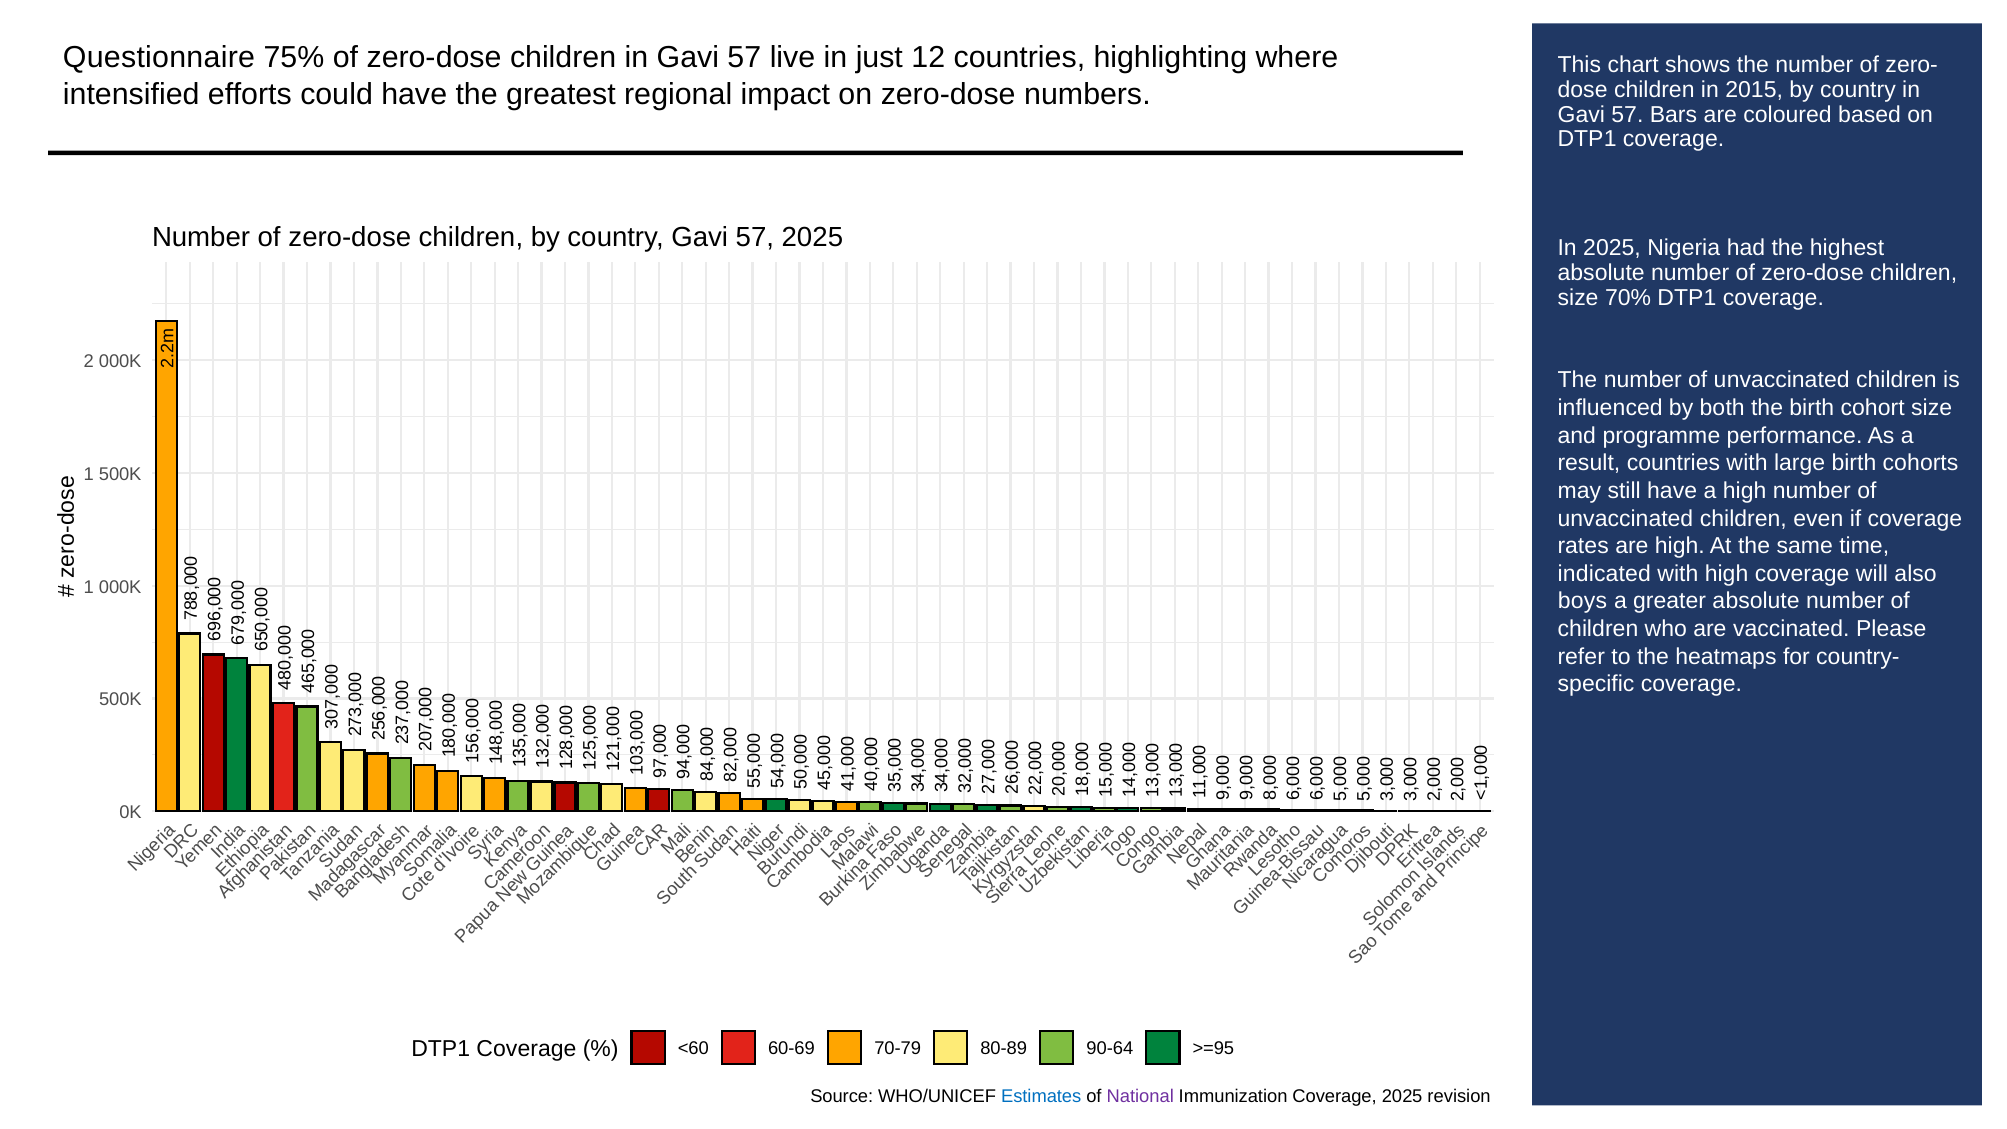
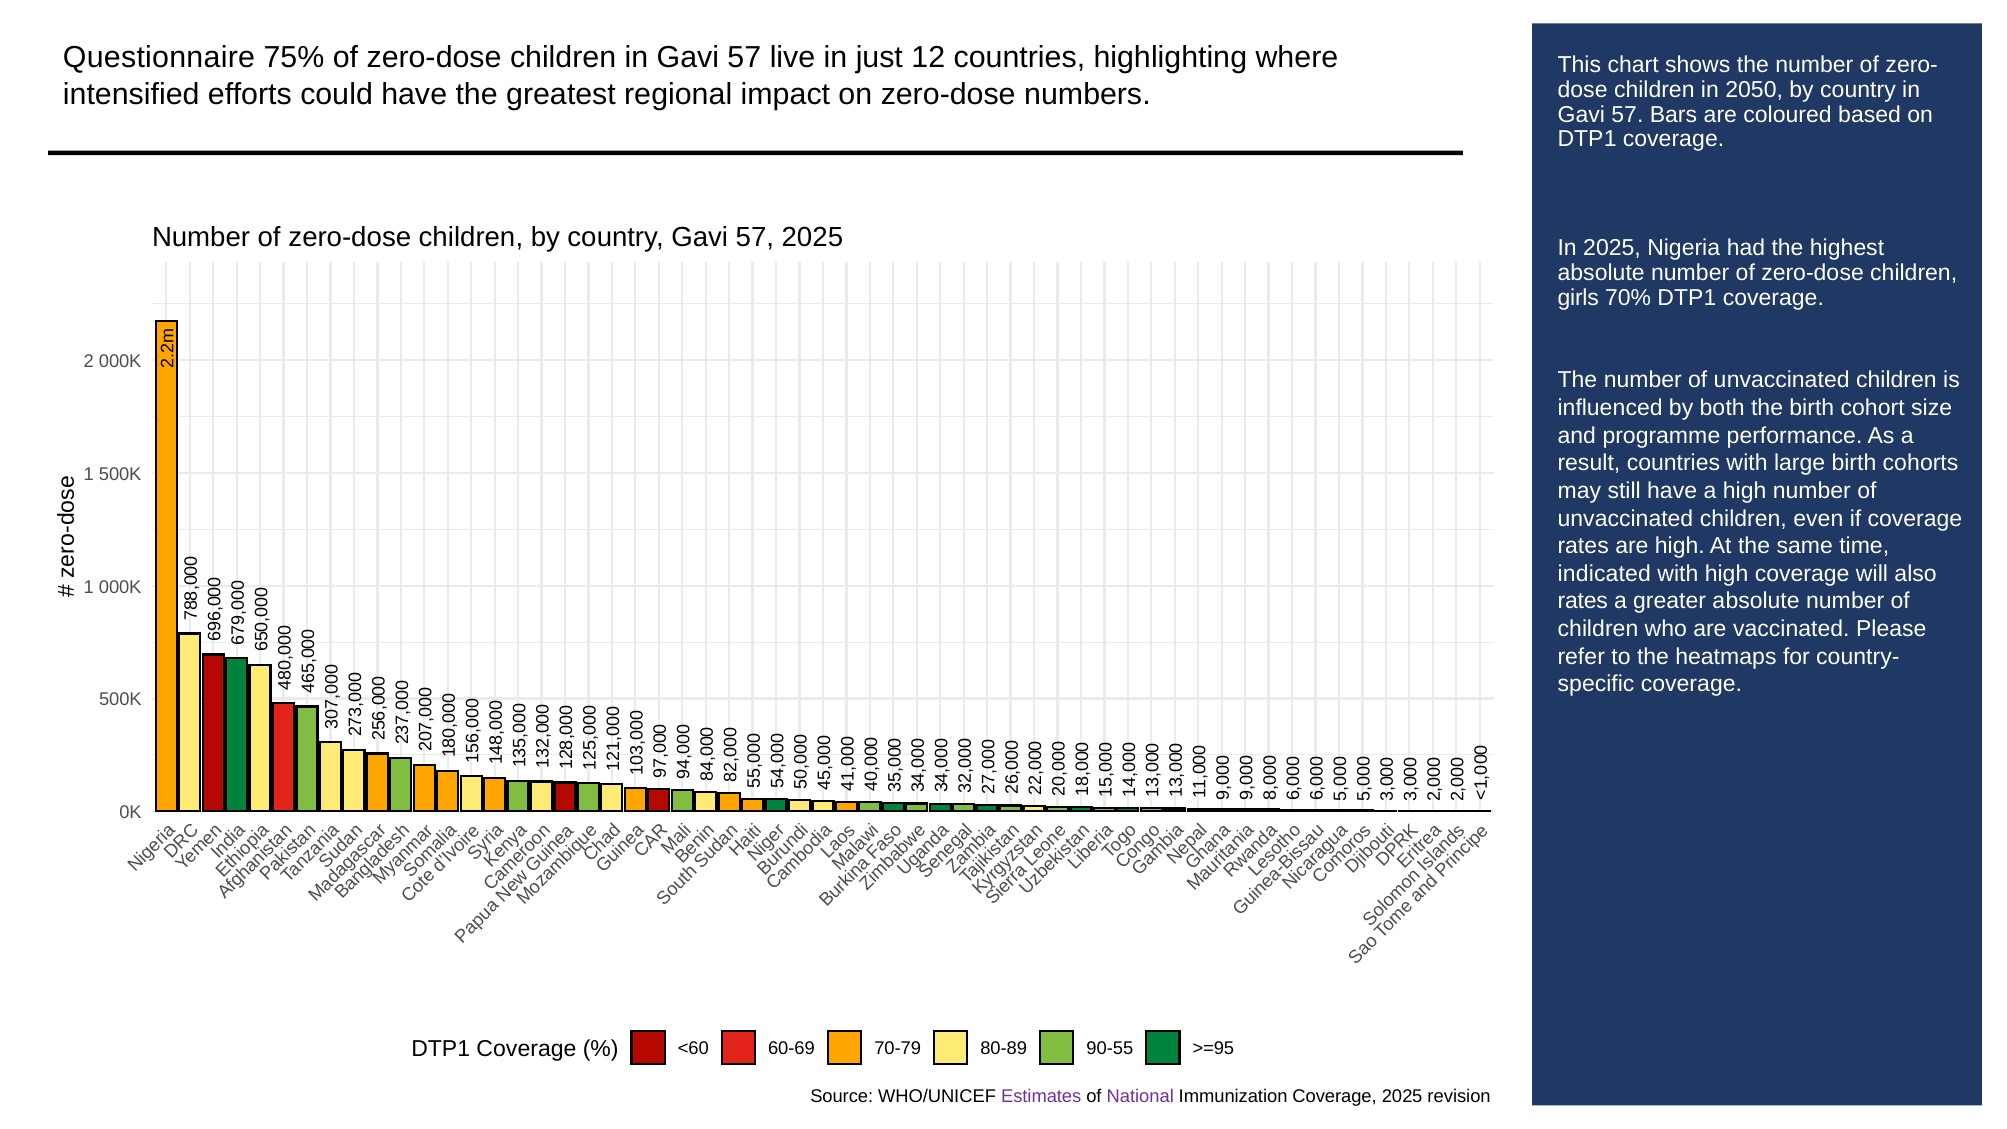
2015: 2015 -> 2050
size at (1578, 298): size -> girls
boys at (1583, 601): boys -> rates
90-64: 90-64 -> 90-55
Estimates colour: blue -> purple
